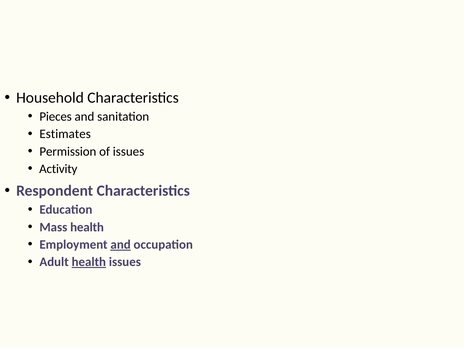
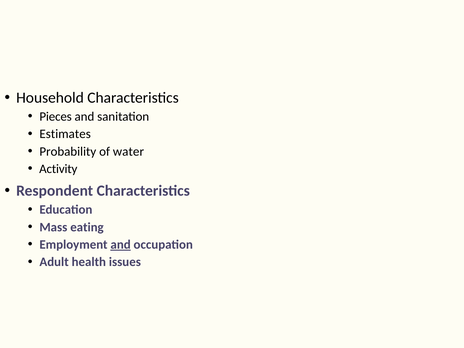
Permission: Permission -> Probability
of issues: issues -> water
Mass health: health -> eating
health at (89, 262) underline: present -> none
